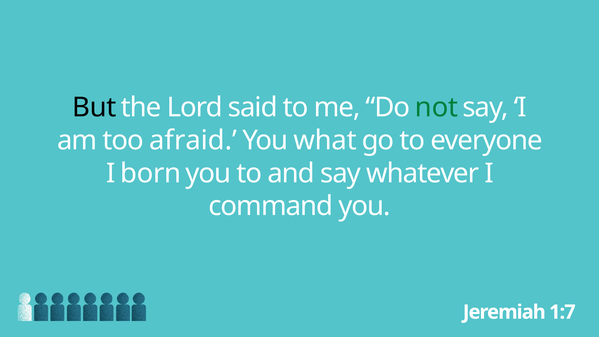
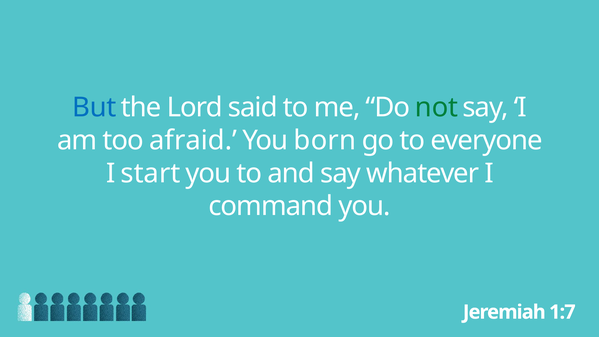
But colour: black -> blue
what: what -> born
born: born -> start
